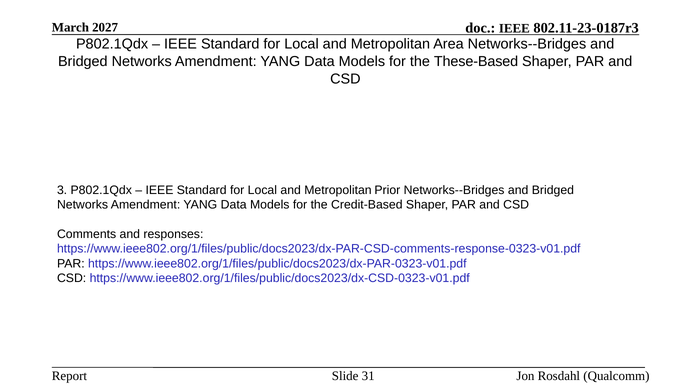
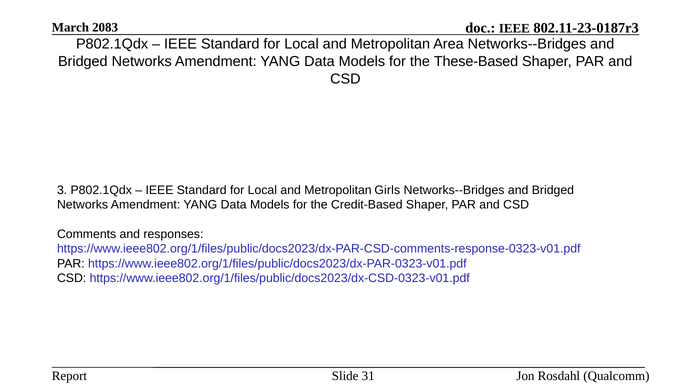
2027: 2027 -> 2083
Prior: Prior -> Girls
